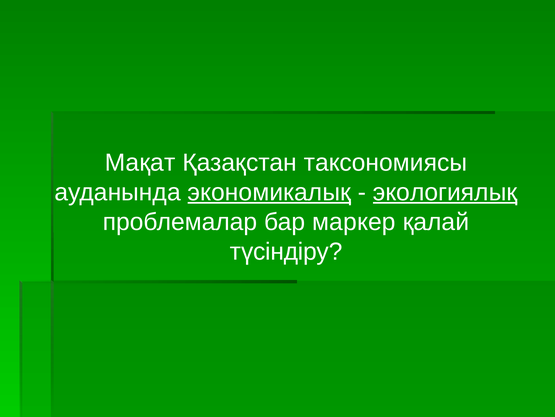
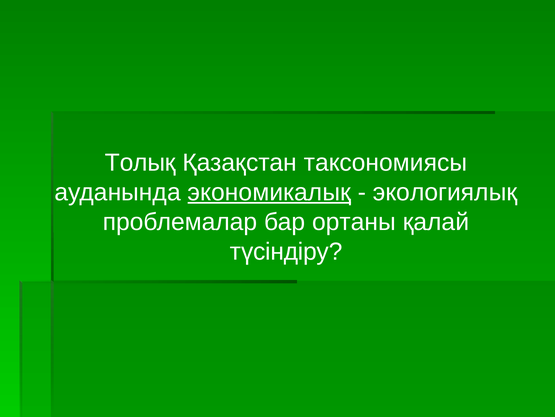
Мақат: Мақат -> Толық
экологиялық underline: present -> none
маркер: маркер -> ортаны
